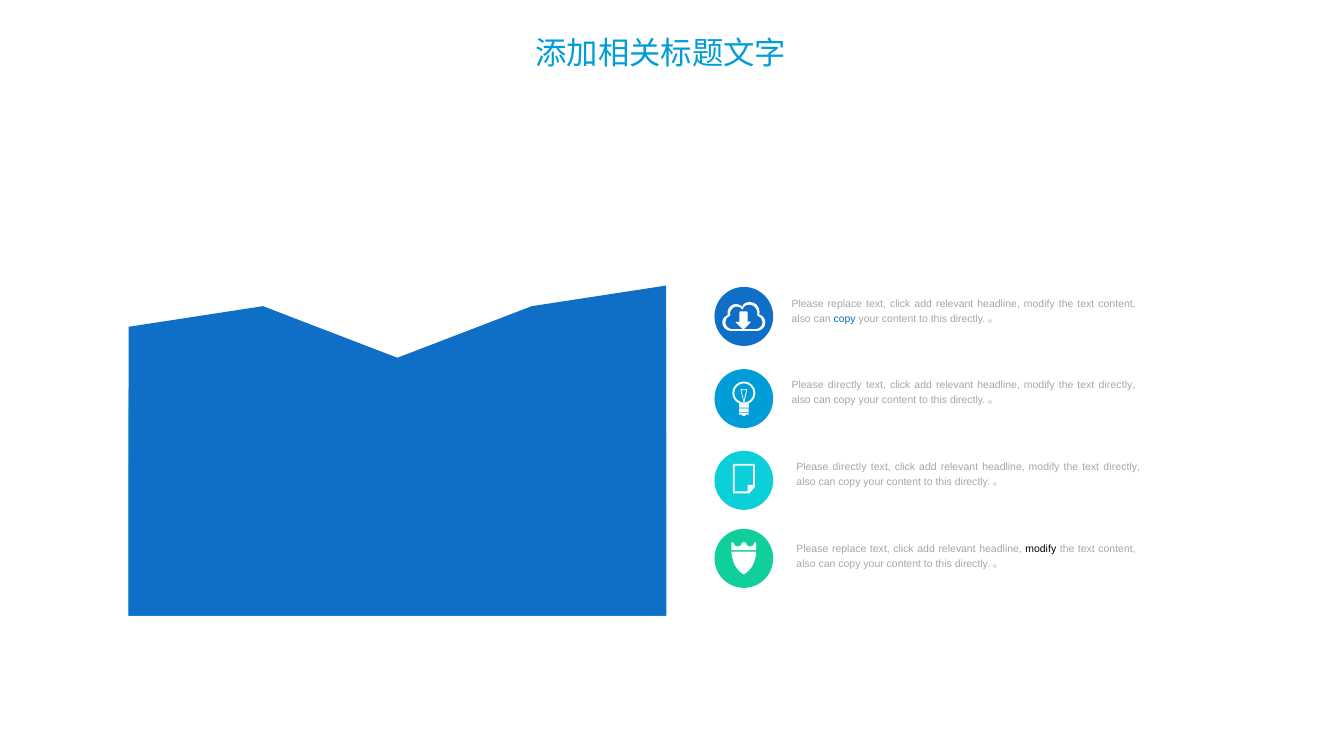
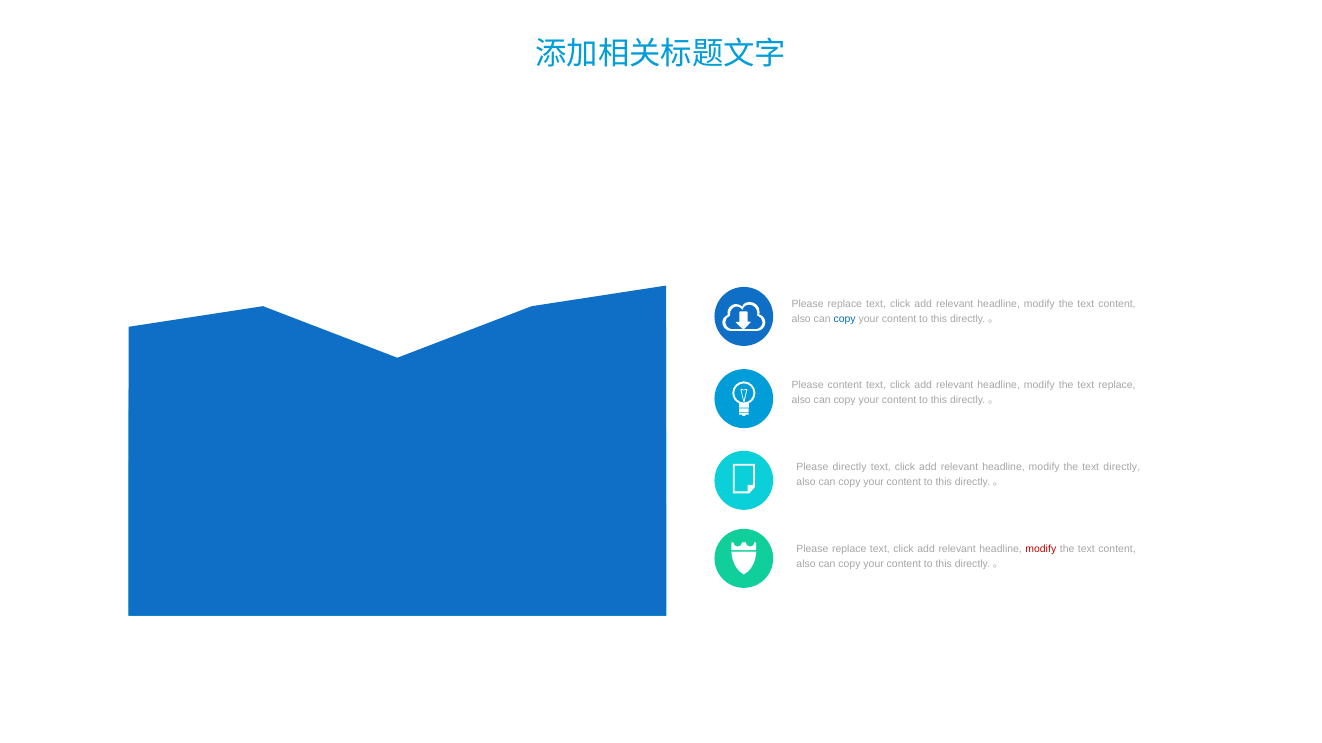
directly at (845, 386): directly -> content
directly at (1117, 386): directly -> replace
modify at (1041, 550) colour: black -> red
